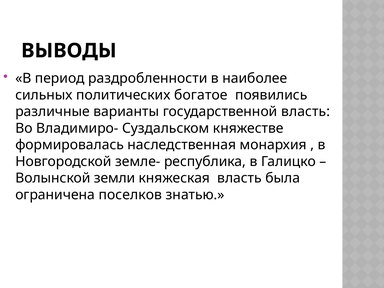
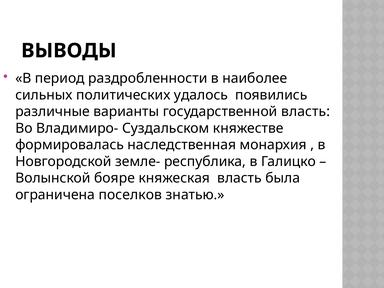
богатое: богатое -> удалось
земли: земли -> бояре
